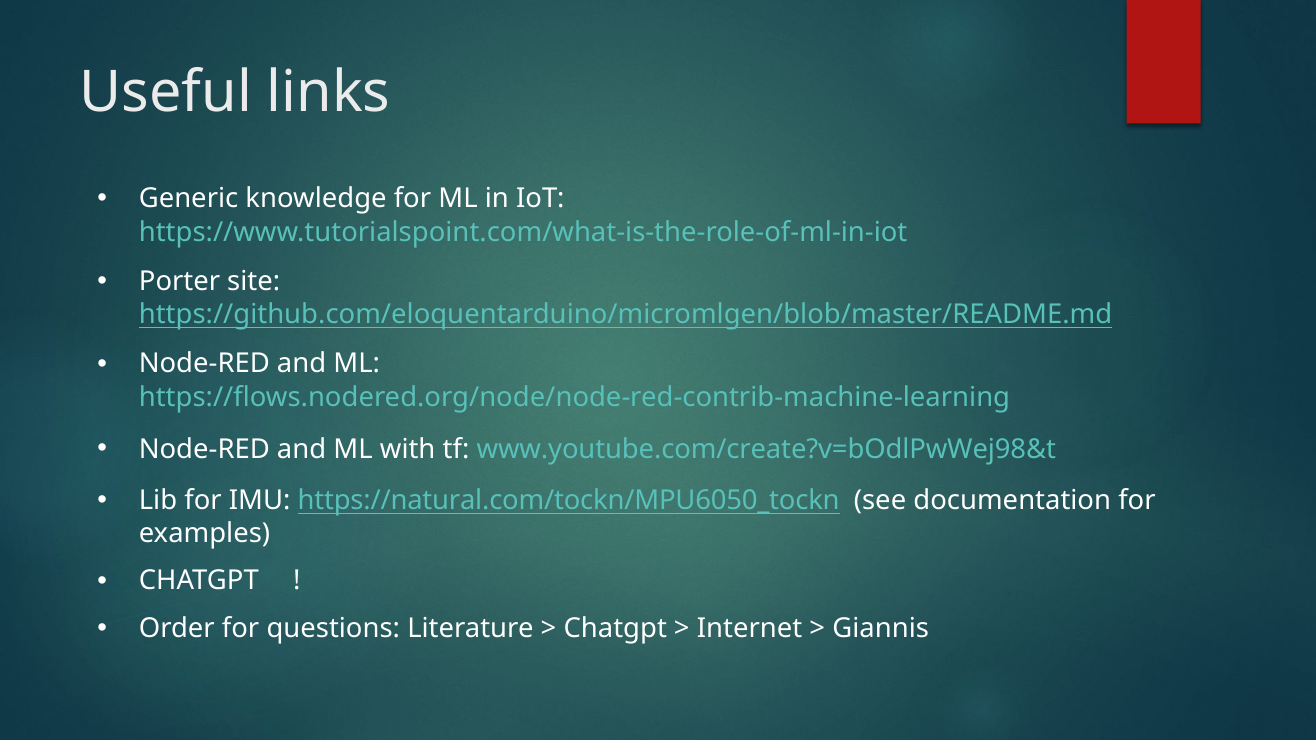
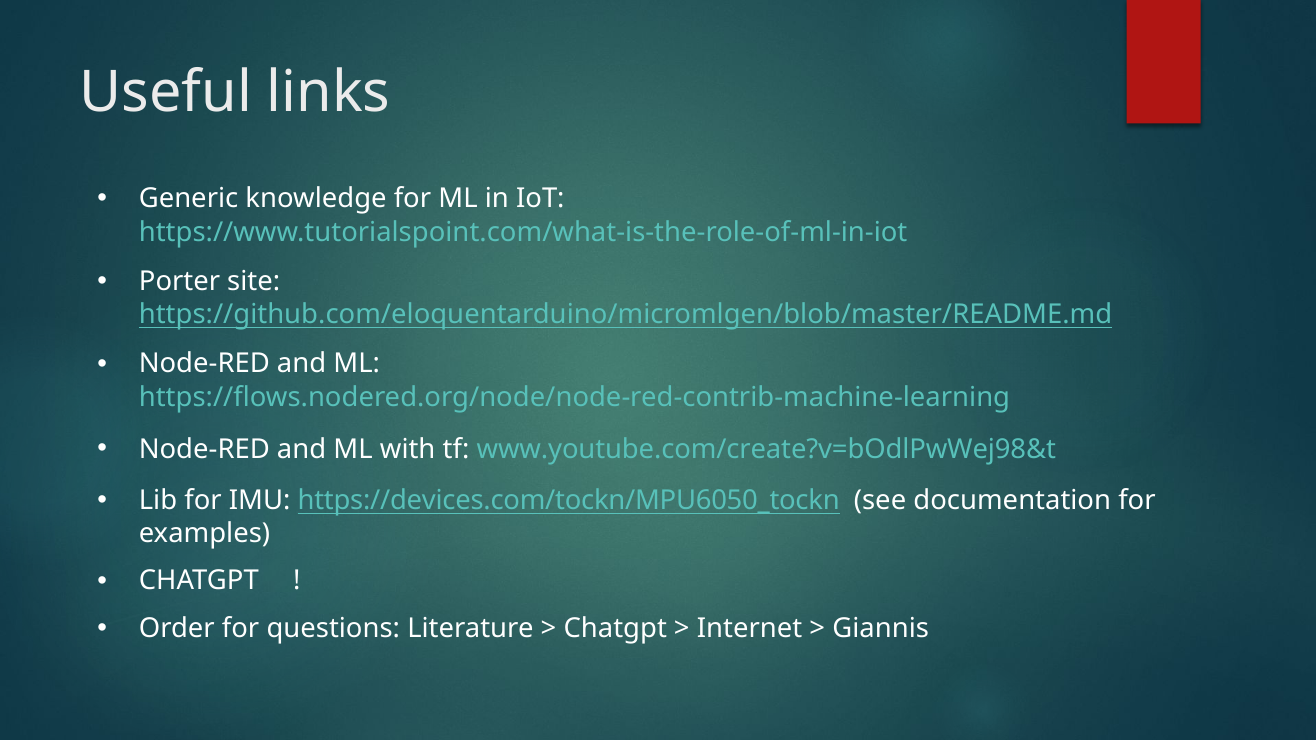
https://natural.com/tockn/MPU6050_tockn: https://natural.com/tockn/MPU6050_tockn -> https://devices.com/tockn/MPU6050_tockn
